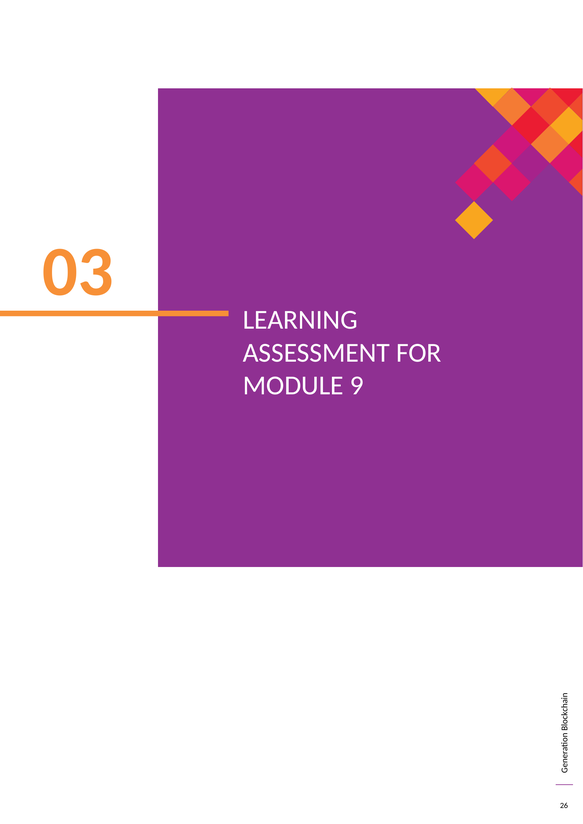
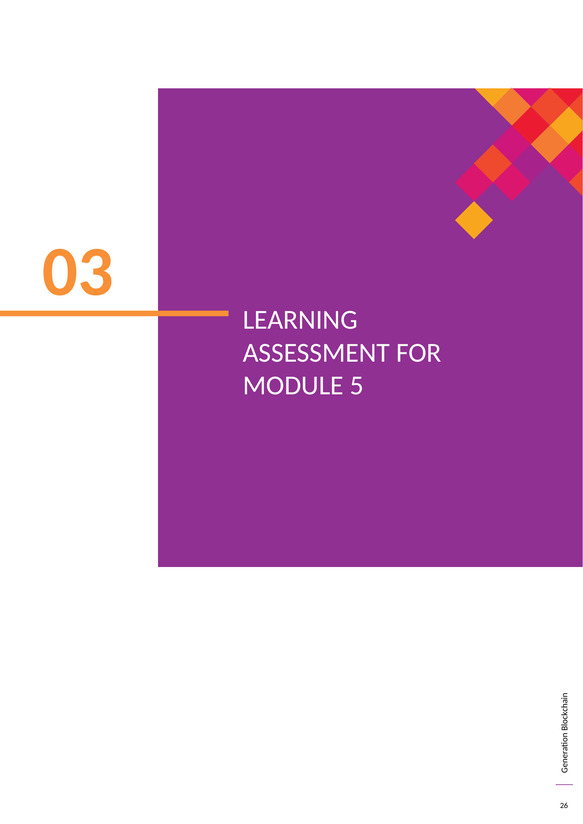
9: 9 -> 5
